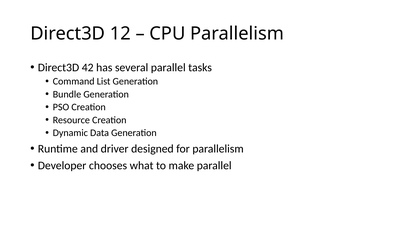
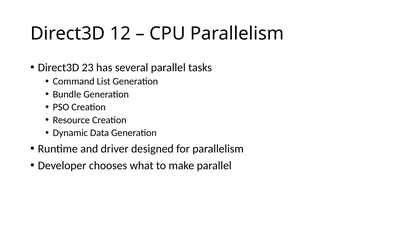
42: 42 -> 23
